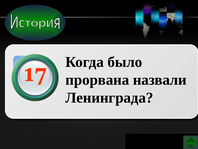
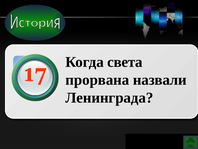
было: было -> света
